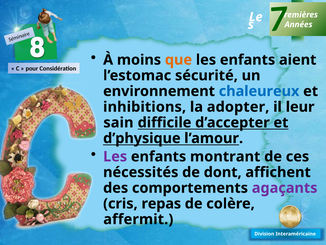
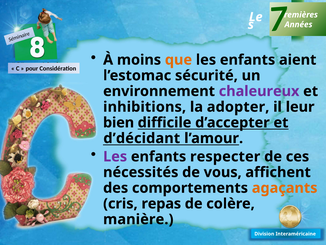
chaleureux colour: blue -> purple
sain: sain -> bien
d’physique: d’physique -> d’décidant
montrant: montrant -> respecter
dont: dont -> vous
agaçants colour: purple -> orange
affermit: affermit -> manière
